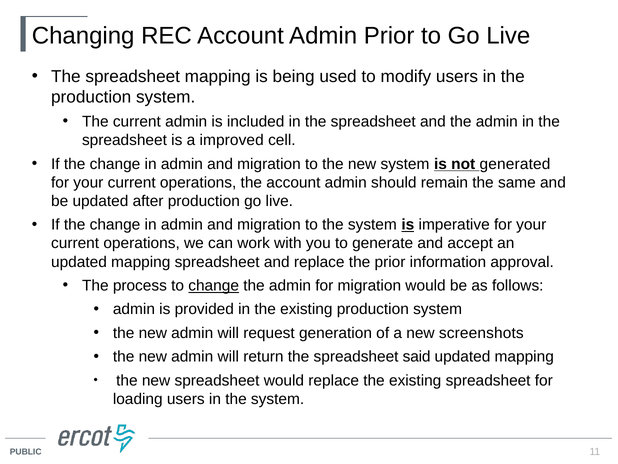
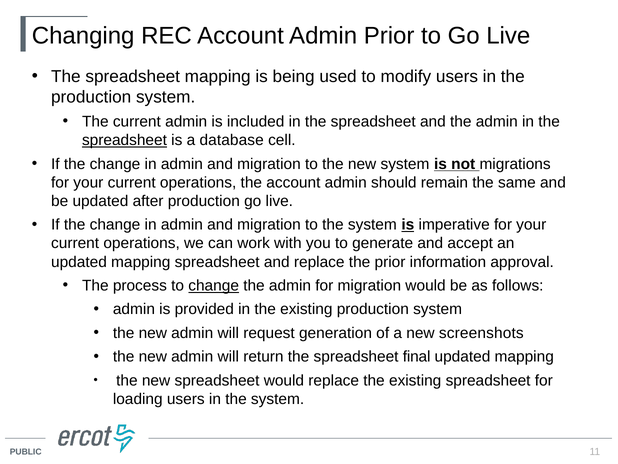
spreadsheet at (124, 140) underline: none -> present
improved: improved -> database
generated: generated -> migrations
said: said -> final
